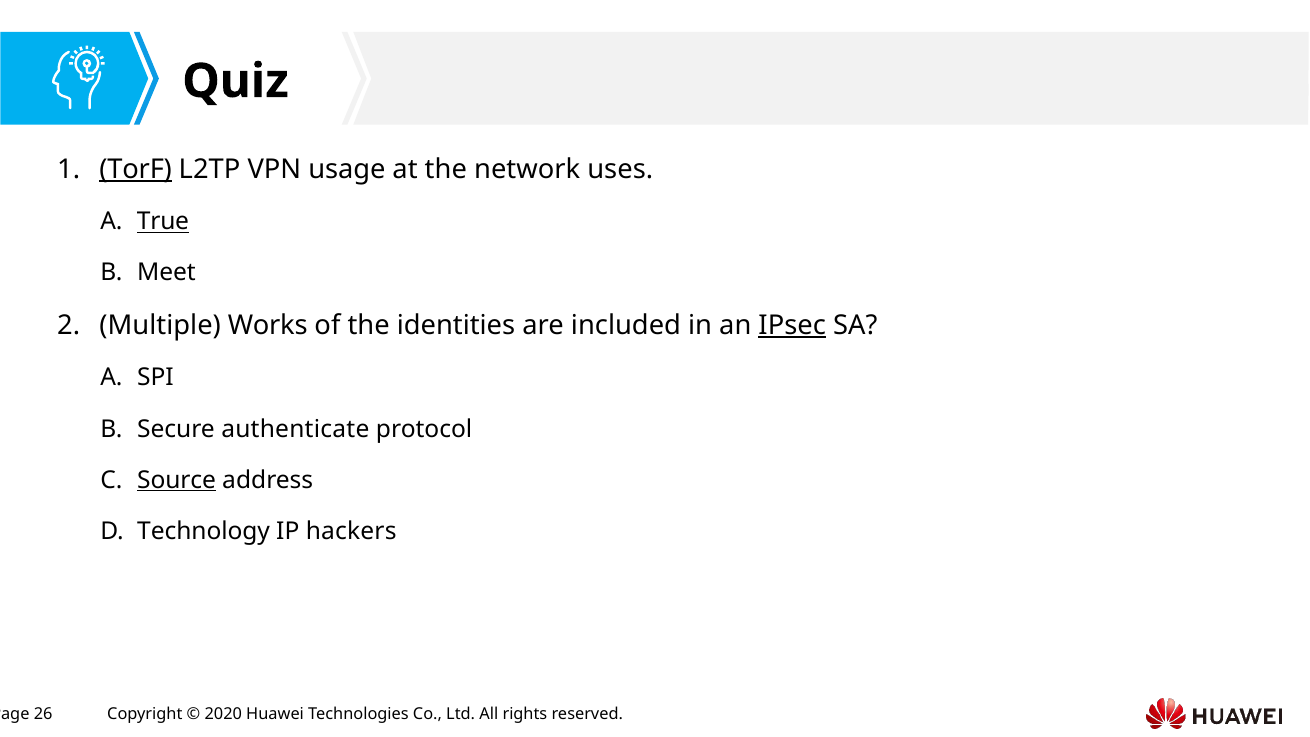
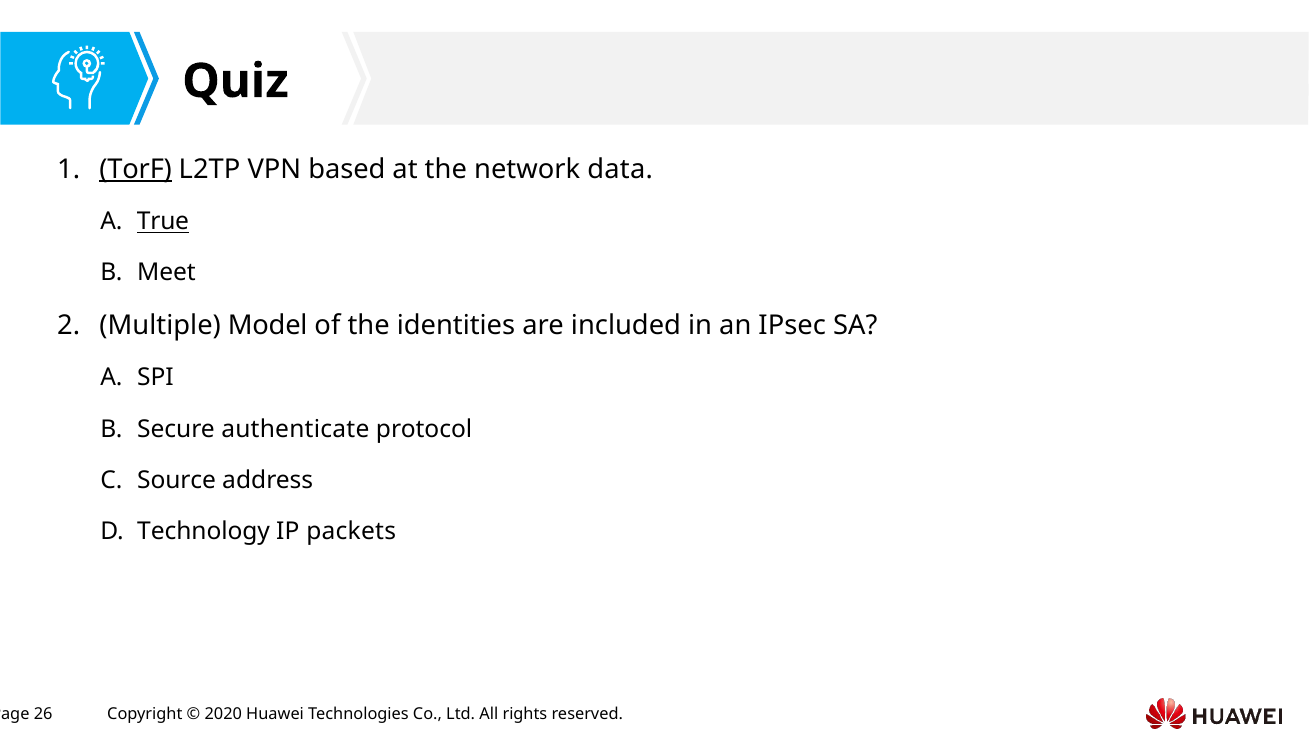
usage: usage -> based
uses: uses -> data
Works: Works -> Model
IPsec underline: present -> none
Source underline: present -> none
hackers: hackers -> packets
